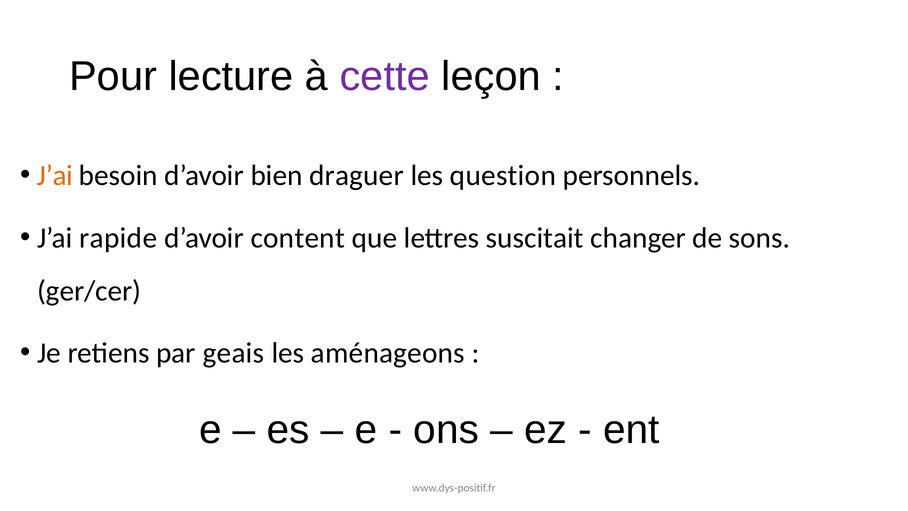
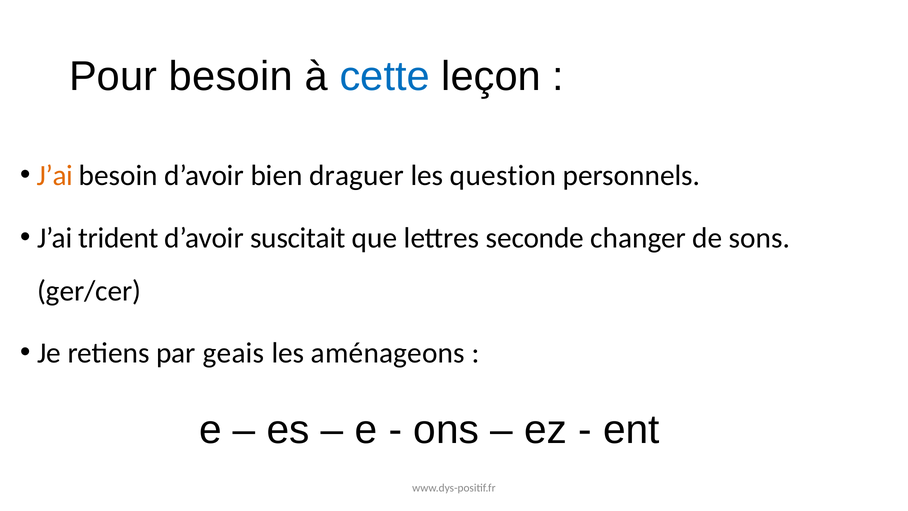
Pour lecture: lecture -> besoin
cette colour: purple -> blue
rapide: rapide -> trident
content: content -> suscitait
suscitait: suscitait -> seconde
